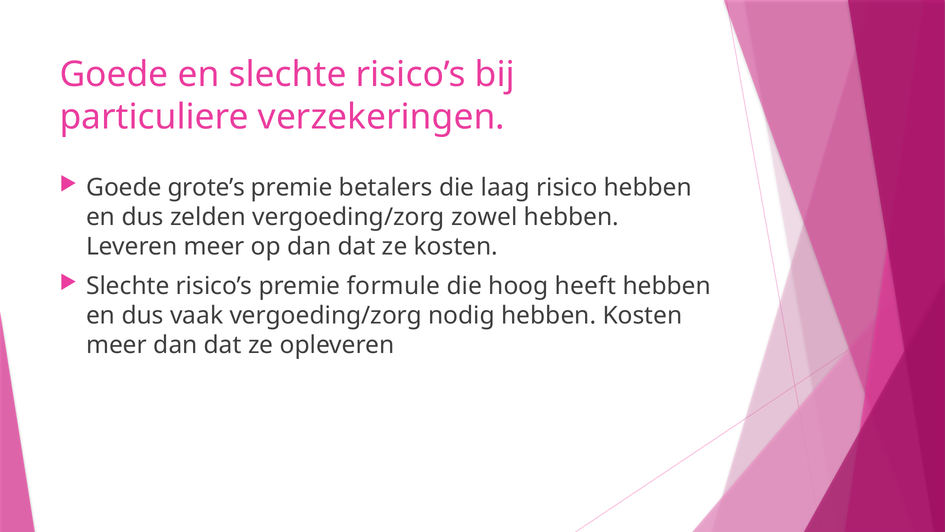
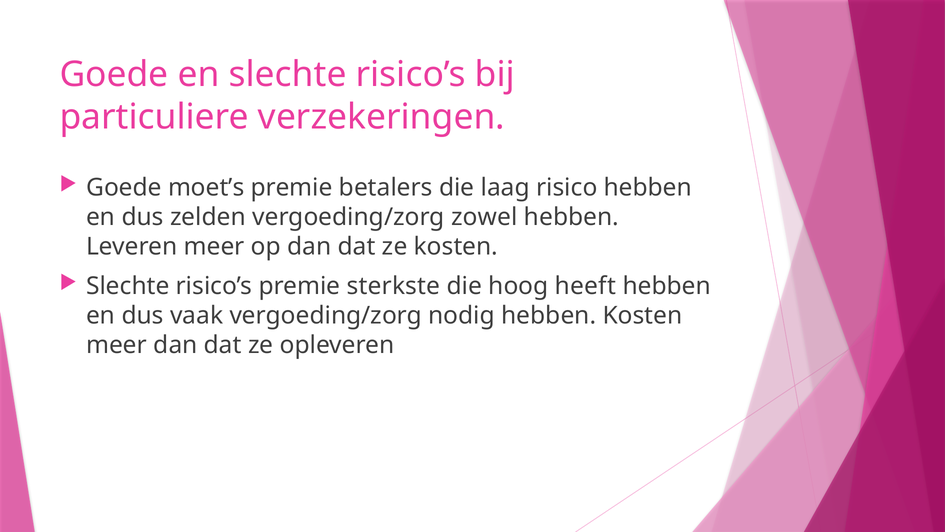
grote’s: grote’s -> moet’s
formule: formule -> sterkste
